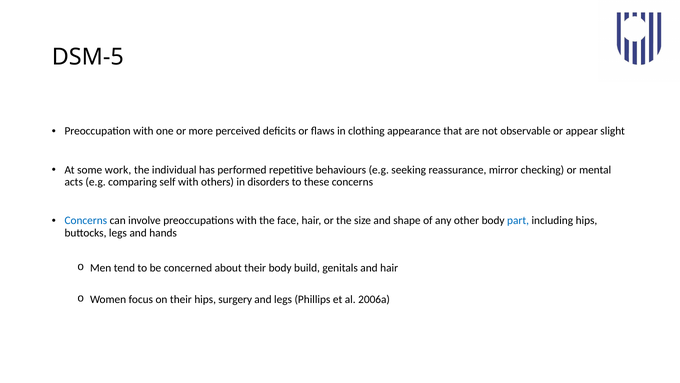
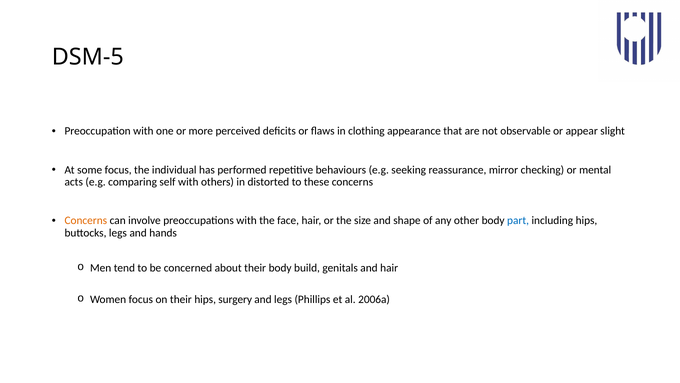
some work: work -> focus
disorders: disorders -> distorted
Concerns at (86, 220) colour: blue -> orange
